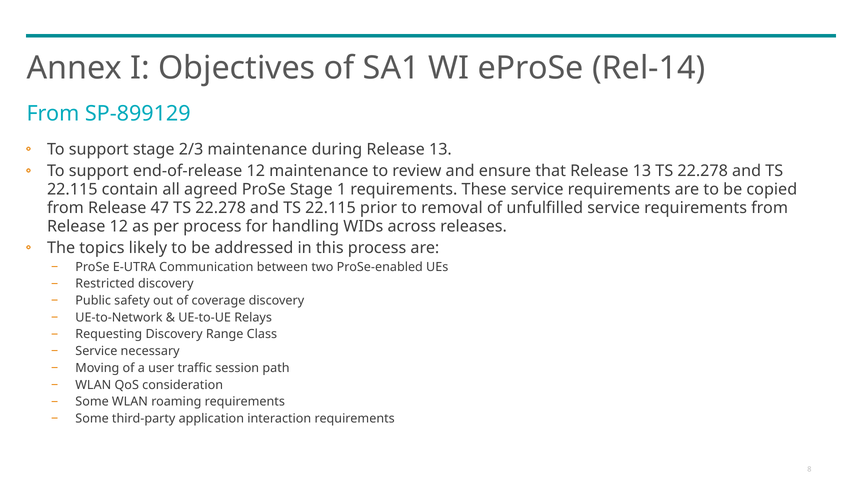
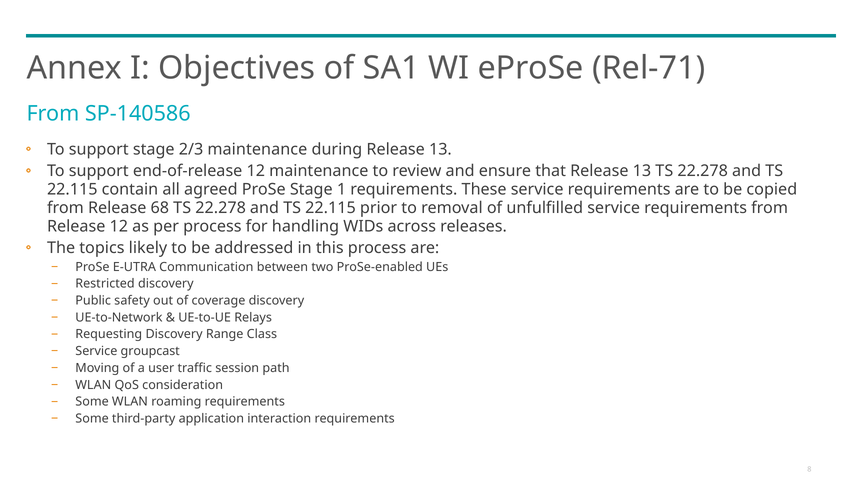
Rel-14: Rel-14 -> Rel-71
SP-899129: SP-899129 -> SP-140586
47: 47 -> 68
necessary: necessary -> groupcast
